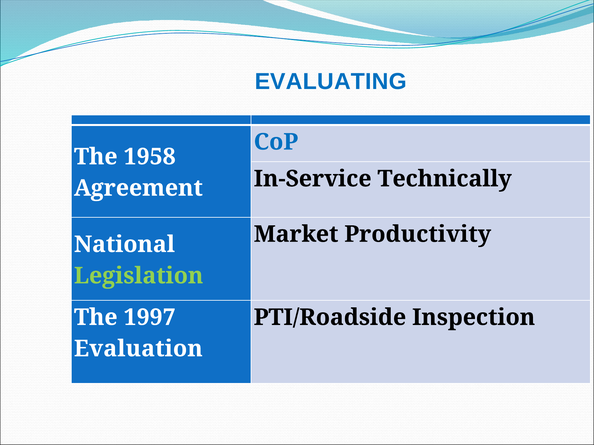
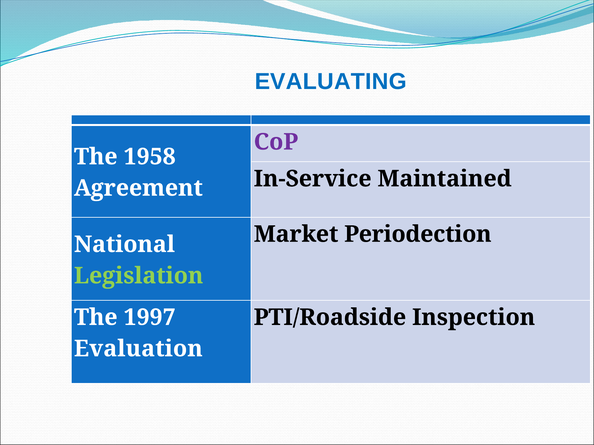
CoP colour: blue -> purple
Technically: Technically -> Maintained
Productivity: Productivity -> Periodection
